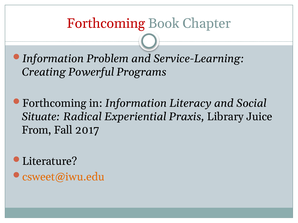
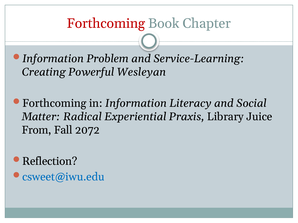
Programs: Programs -> Wesleyan
Situate: Situate -> Matter
2017: 2017 -> 2072
Literature: Literature -> Reflection
csweet@iwu.edu colour: orange -> blue
